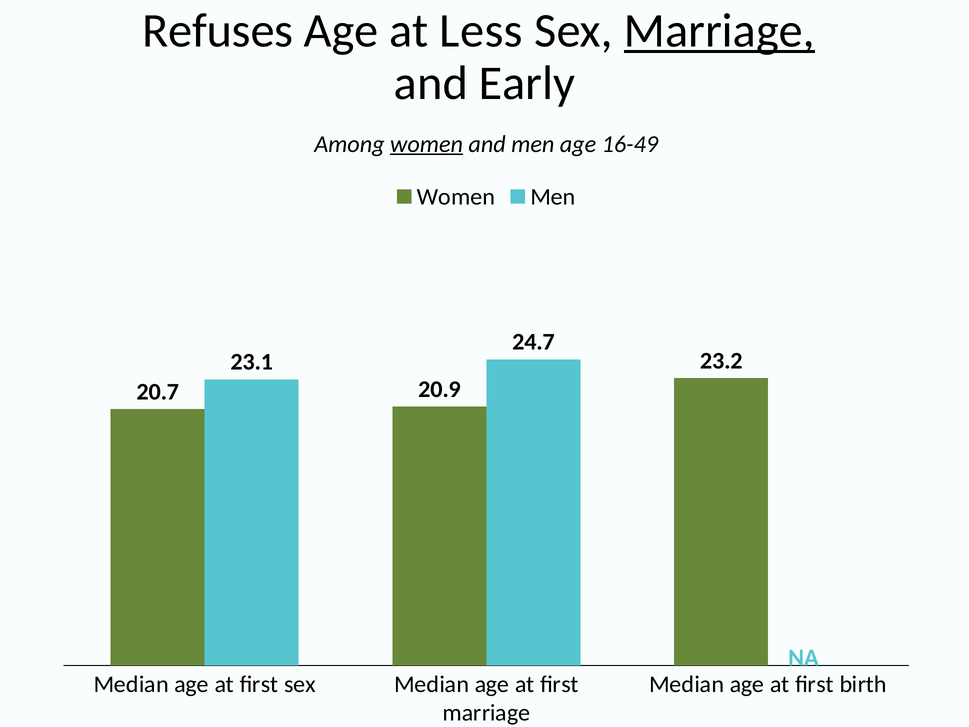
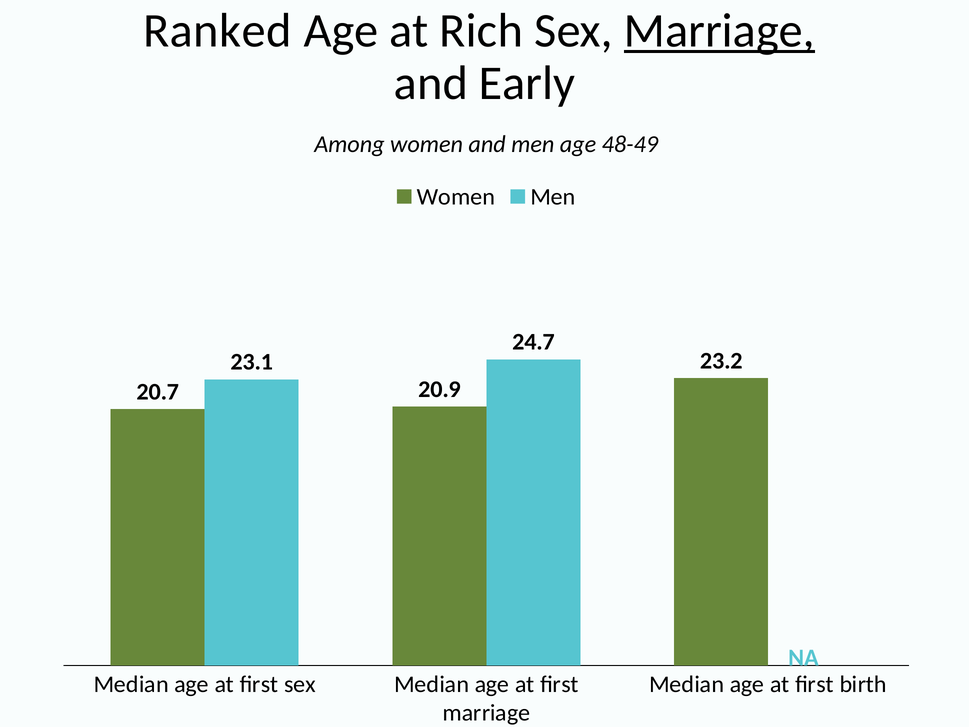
Refuses: Refuses -> Ranked
Less: Less -> Rich
women at (427, 144) underline: present -> none
16-49: 16-49 -> 48-49
